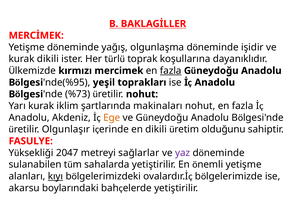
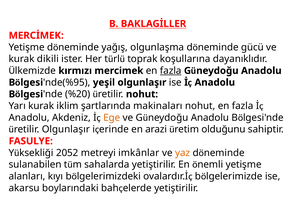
işidir: işidir -> gücü
yeşil toprakları: toprakları -> olgunlaşır
%73: %73 -> %20
en dikili: dikili -> arazi
2047: 2047 -> 2052
sağlarlar: sağlarlar -> imkânlar
yaz colour: purple -> orange
kıyı underline: present -> none
